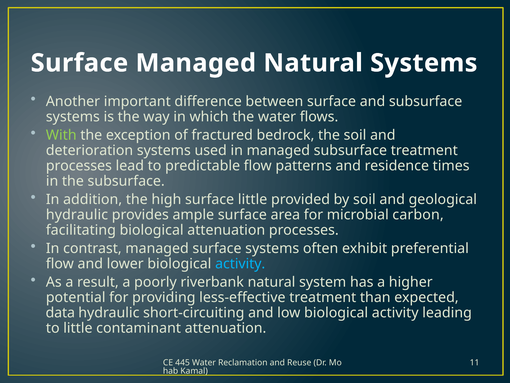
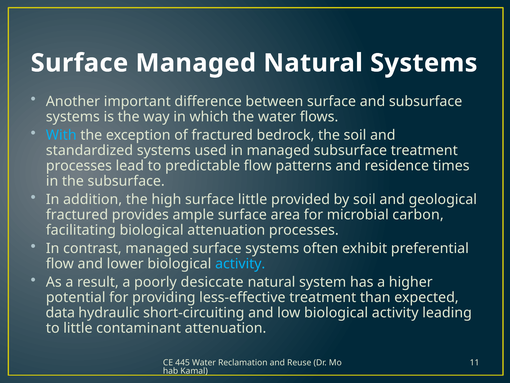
With colour: light green -> light blue
deterioration: deterioration -> standardized
hydraulic at (77, 215): hydraulic -> fractured
riverbank: riverbank -> desiccate
